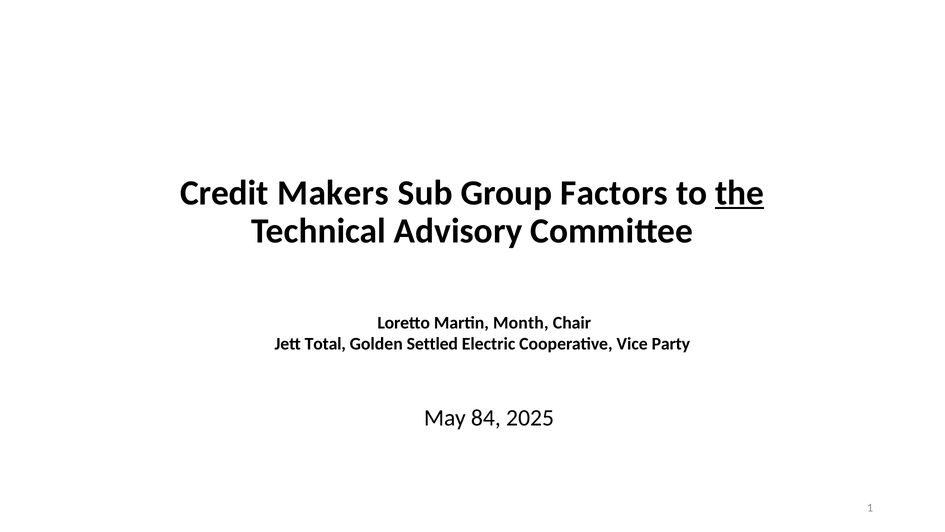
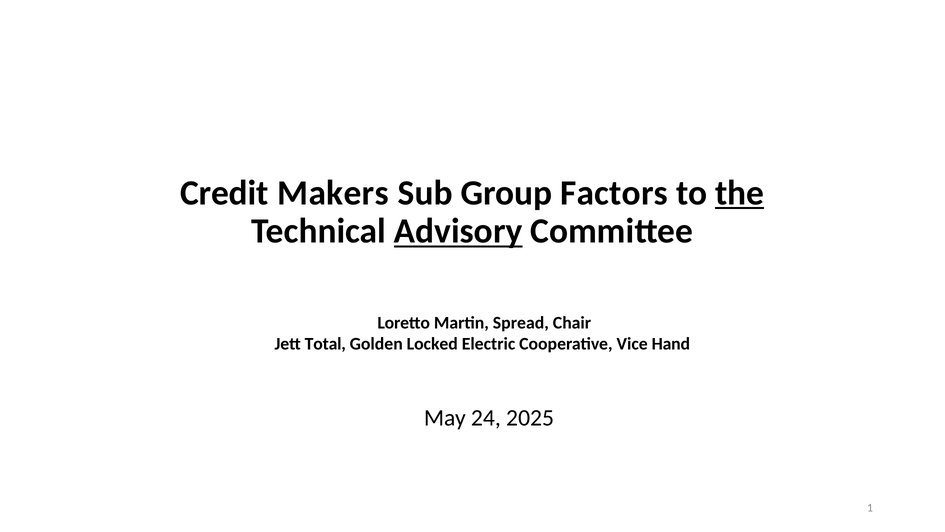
Advisory underline: none -> present
Month: Month -> Spread
Settled: Settled -> Locked
Party: Party -> Hand
84: 84 -> 24
